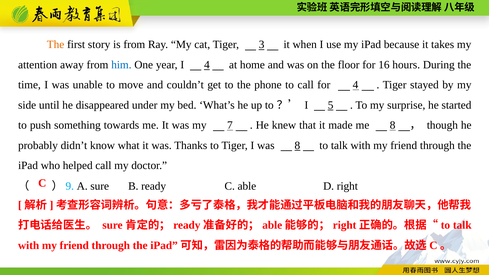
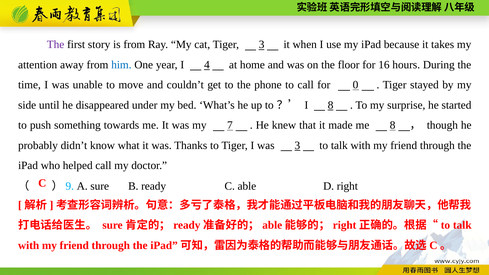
The at (56, 45) colour: orange -> purple
for 4: 4 -> 0
I 5: 5 -> 8
was 8: 8 -> 3
